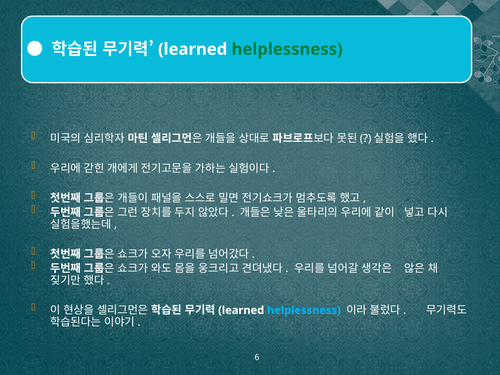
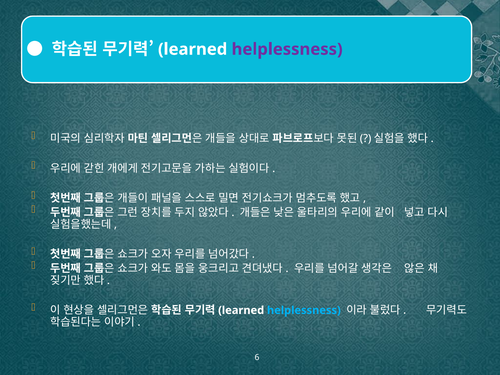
helplessness at (287, 49) colour: green -> purple
